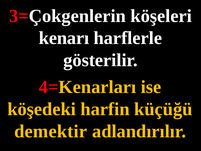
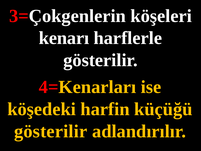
demektir at (51, 131): demektir -> gösterilir
